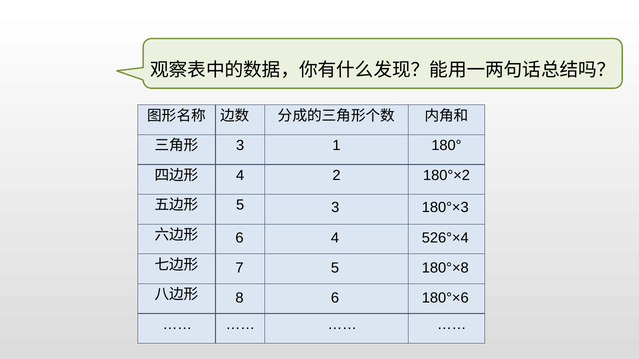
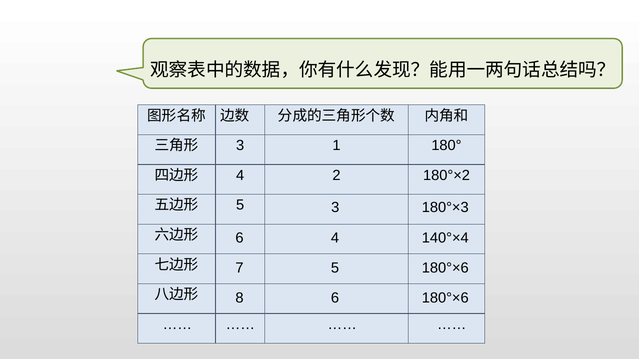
526°×4: 526°×4 -> 140°×4
180°×8 at (445, 268): 180°×8 -> 180°×6
